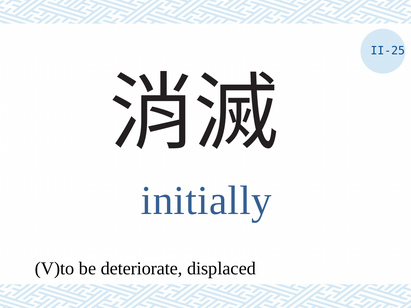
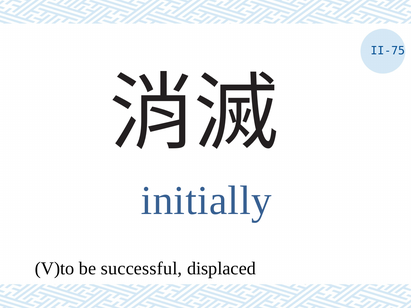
II-25: II-25 -> II-75
deteriorate: deteriorate -> successful
